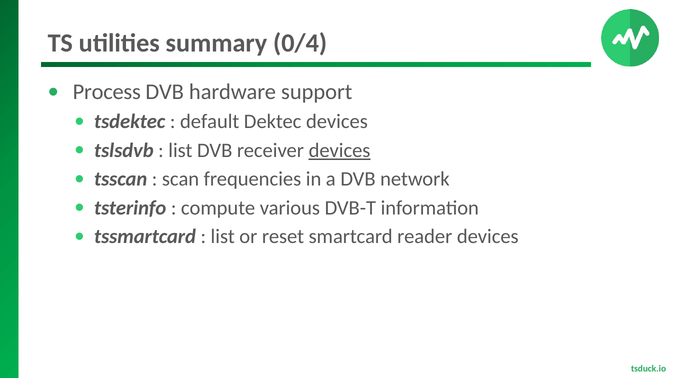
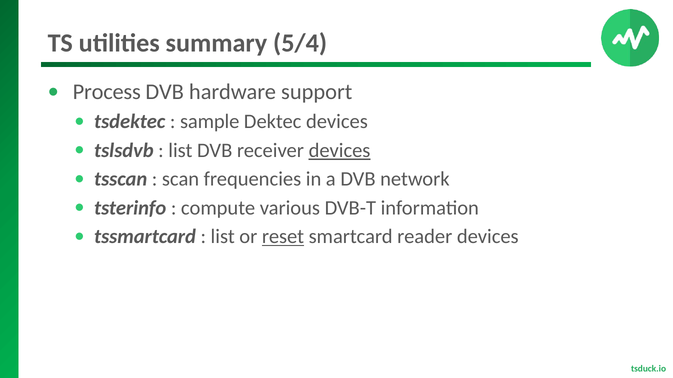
0/4: 0/4 -> 5/4
default: default -> sample
reset underline: none -> present
